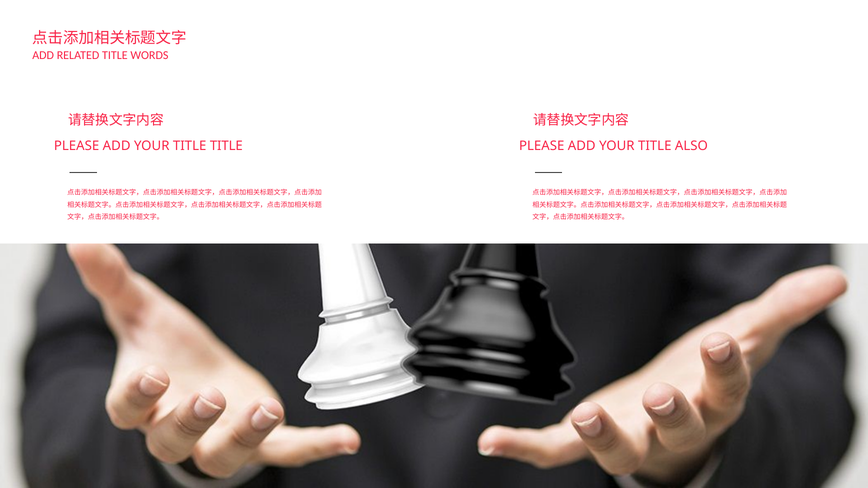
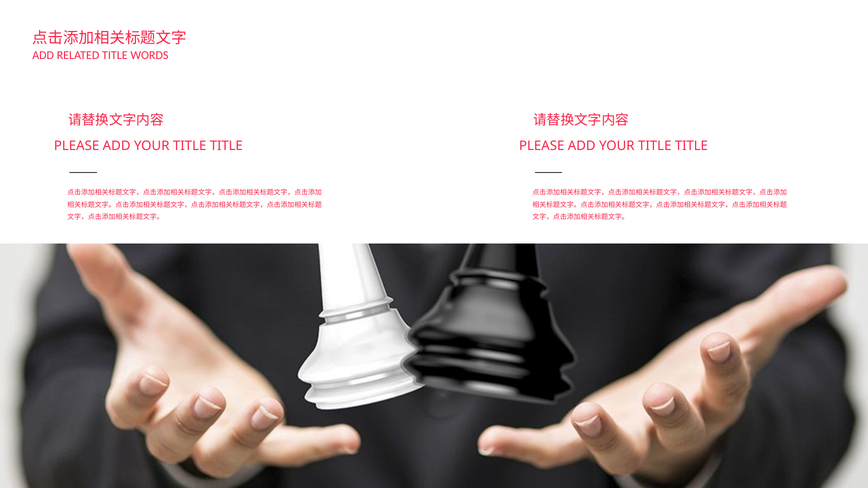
ALSO at (691, 146): ALSO -> TITLE
